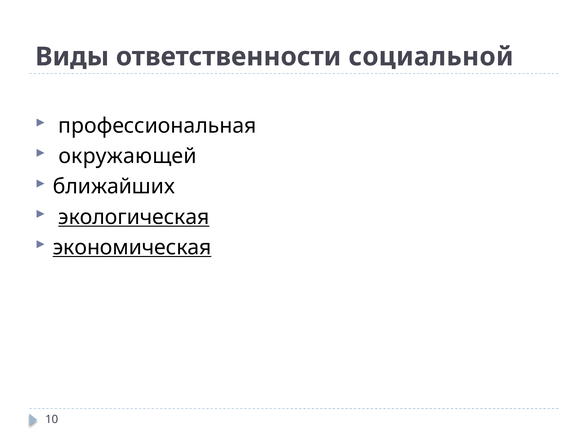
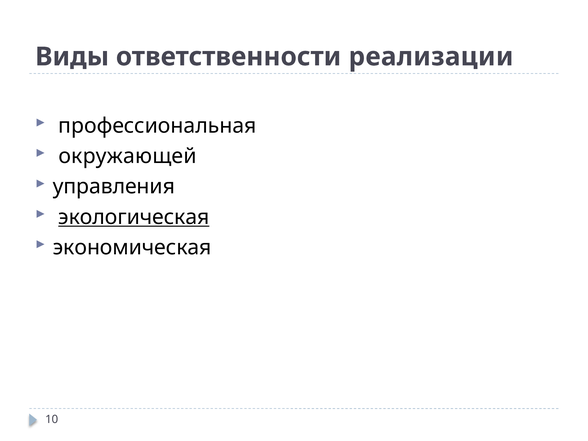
социальной: социальной -> реализации
ближайших: ближайших -> управления
экономическая underline: present -> none
